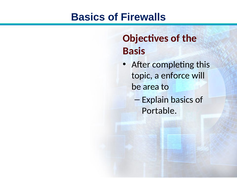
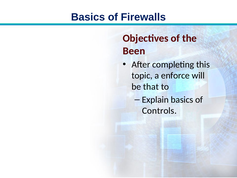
Basis: Basis -> Been
area: area -> that
Portable: Portable -> Controls
